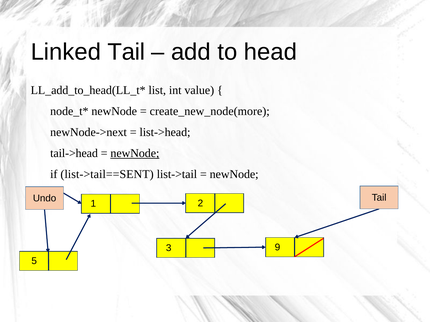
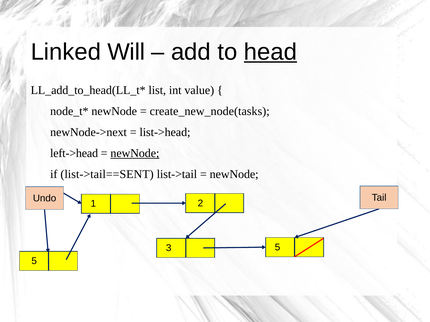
Linked Tail: Tail -> Will
head underline: none -> present
create_new_node(more: create_new_node(more -> create_new_node(tasks
tail->head: tail->head -> left->head
3 9: 9 -> 5
